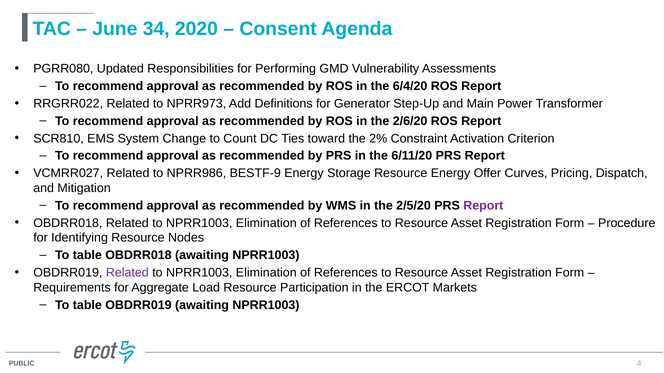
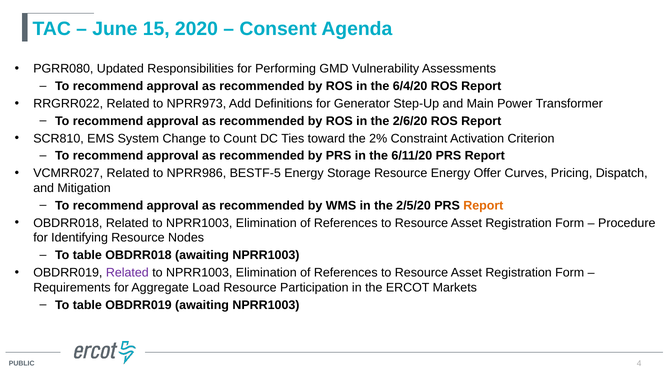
34: 34 -> 15
BESTF-9: BESTF-9 -> BESTF-5
Report at (483, 206) colour: purple -> orange
